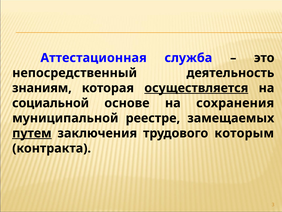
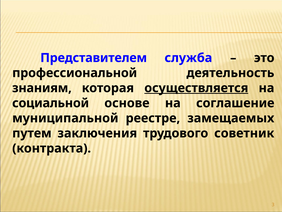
Аттестационная: Аттестационная -> Представителем
непосредственный: непосредственный -> профессиональной
сохранения: сохранения -> соглашение
путем underline: present -> none
которым: которым -> советник
